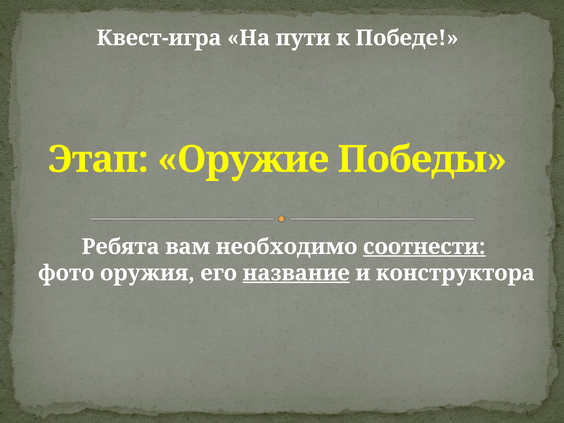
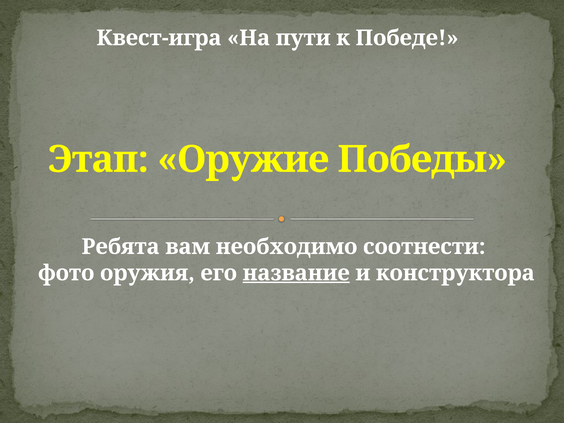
соотнести underline: present -> none
